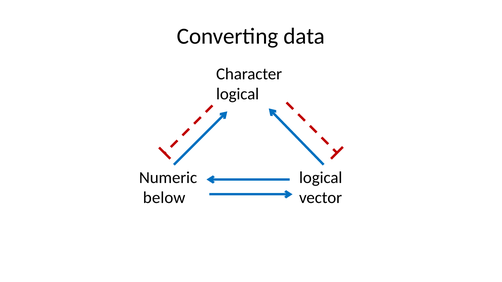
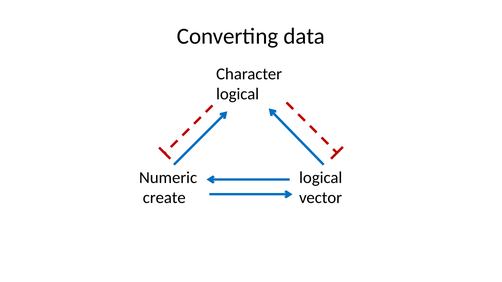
below: below -> create
